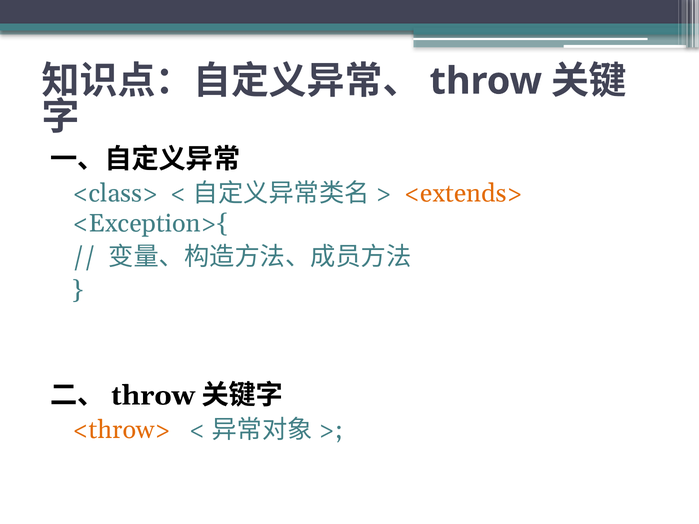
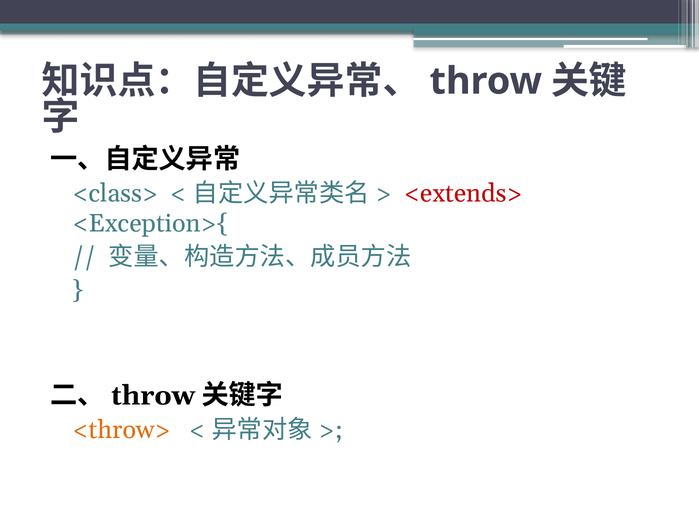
<extends> colour: orange -> red
